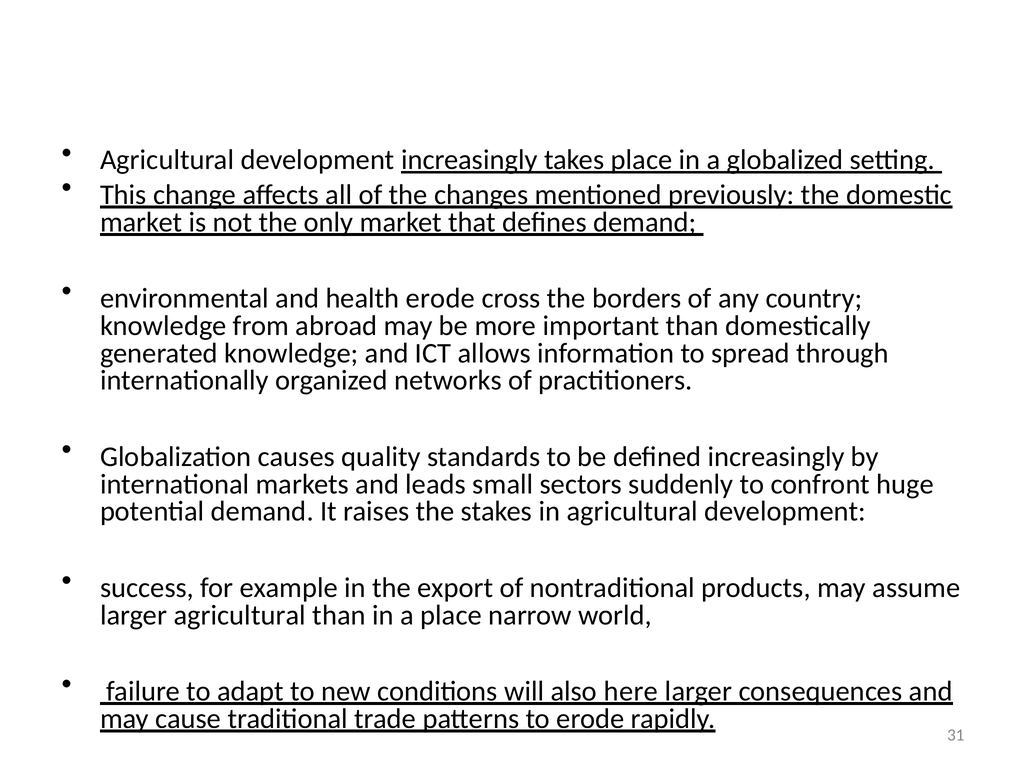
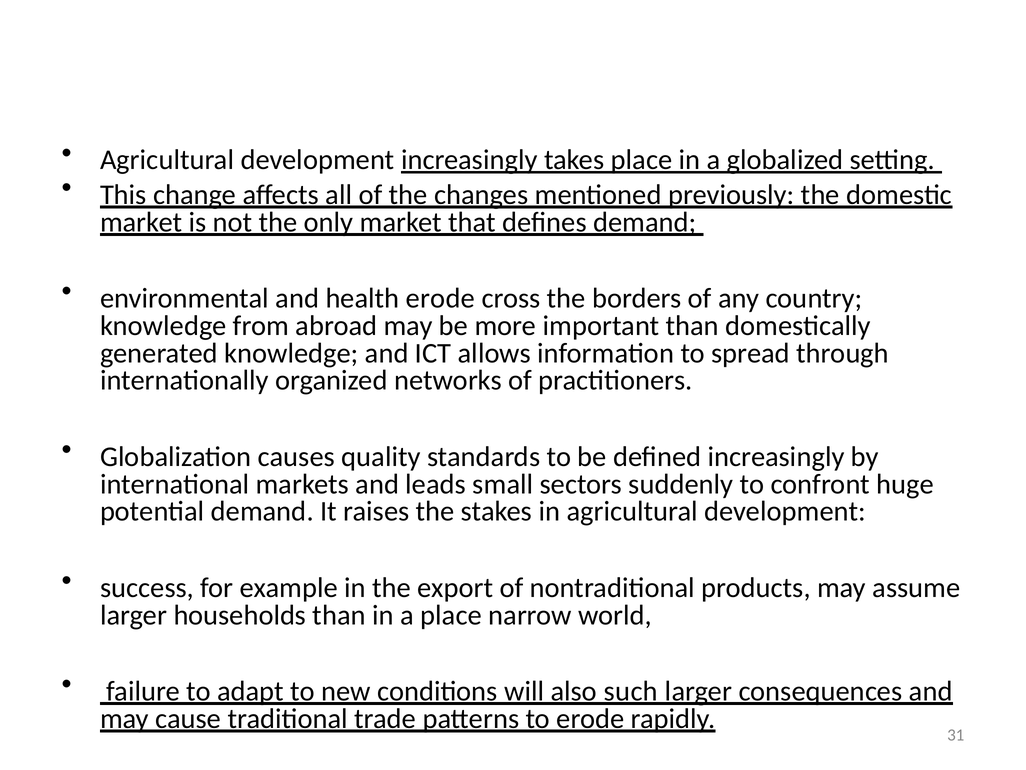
larger agricultural: agricultural -> households
here: here -> such
